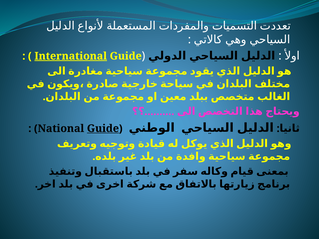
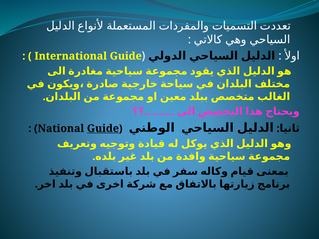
International underline: present -> none
